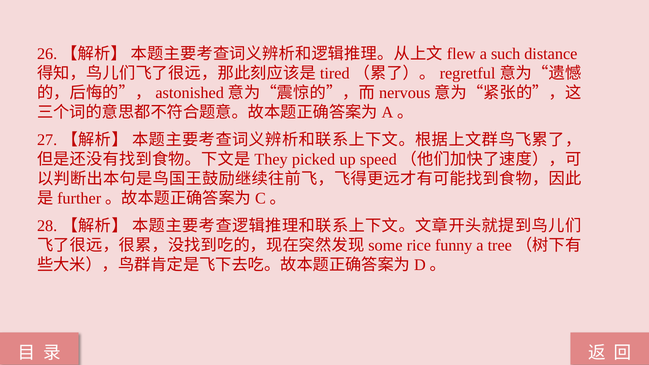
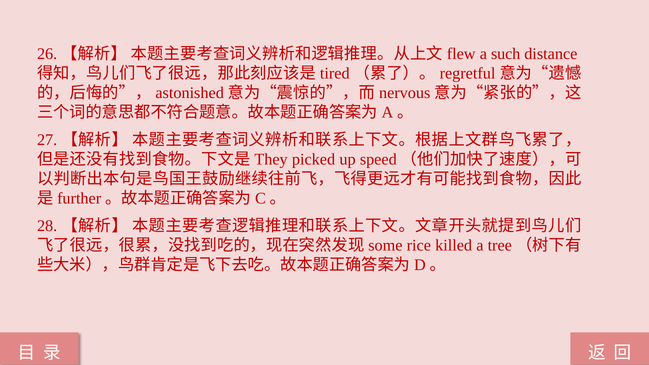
funny: funny -> killed
